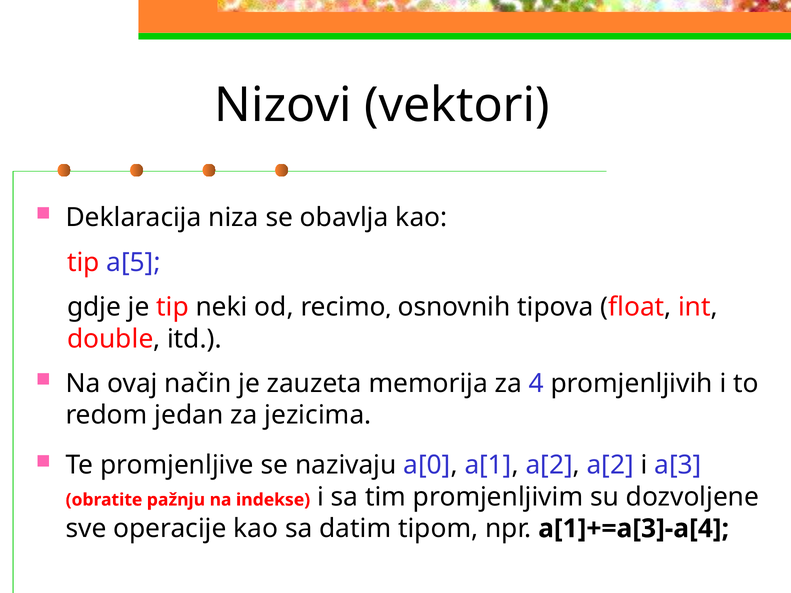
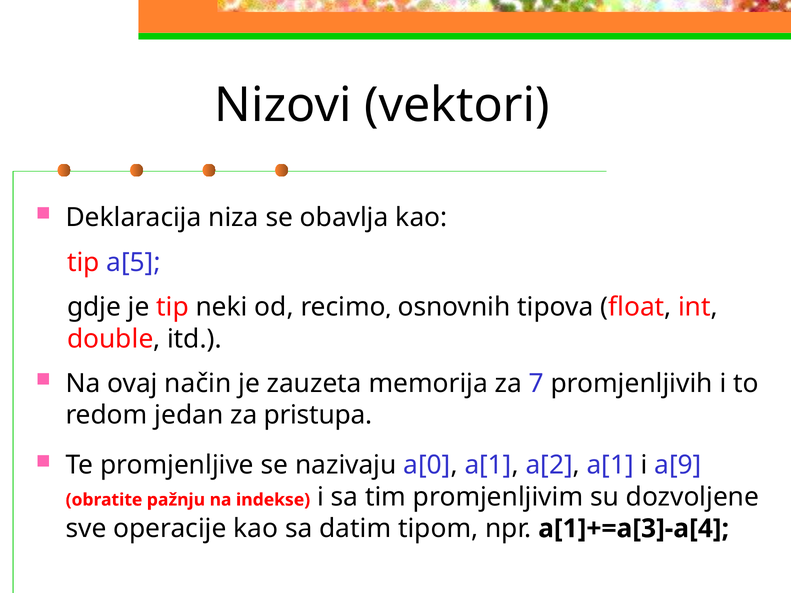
4: 4 -> 7
jezicima: jezicima -> pristupa
a[2 a[2: a[2 -> a[1
a[3: a[3 -> a[9
